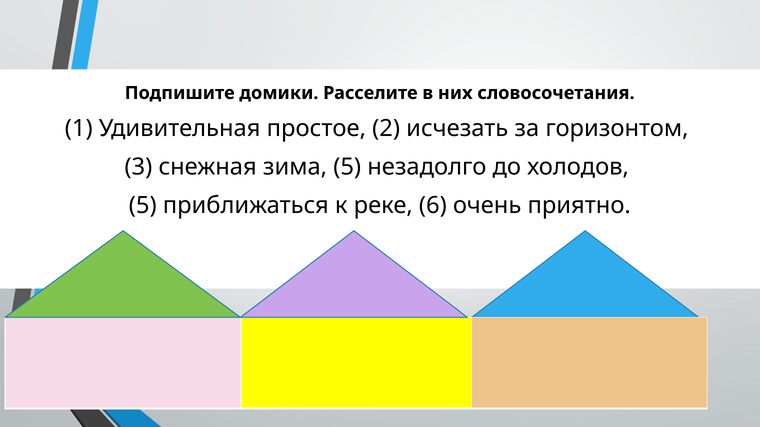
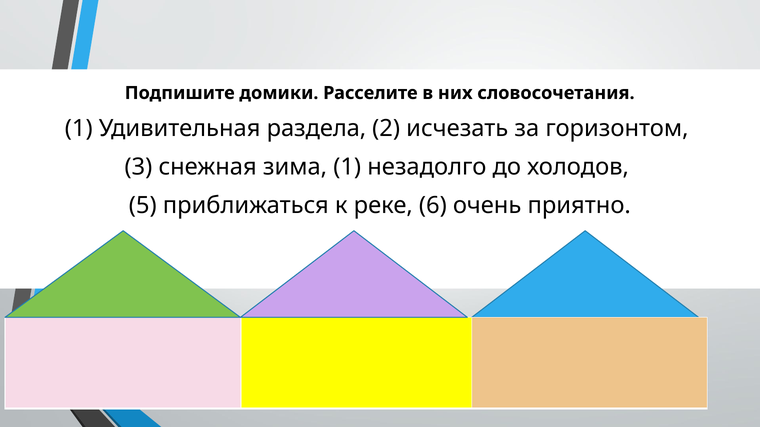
простое: простое -> раздела
зима 5: 5 -> 1
